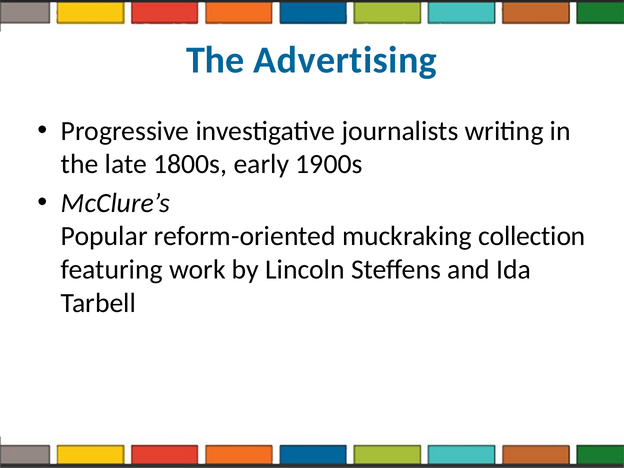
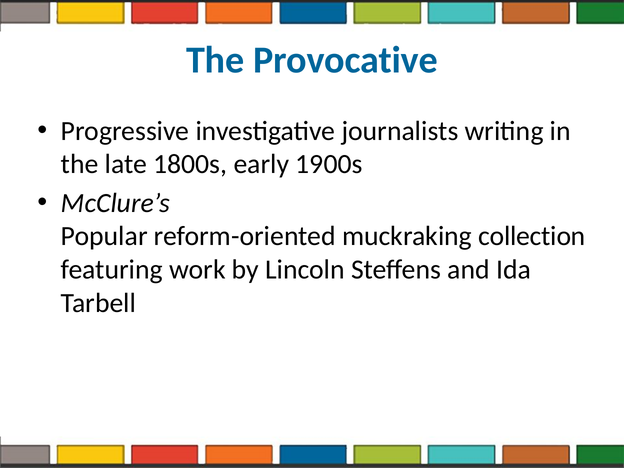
Advertising: Advertising -> Provocative
